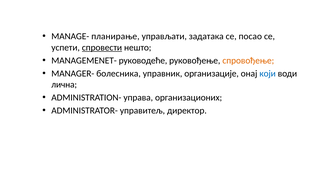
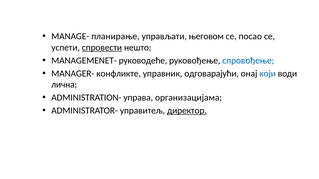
задатака: задатака -> његовом
спровођење colour: orange -> blue
болесника: болесника -> конфликте
организације: организације -> одговарајући
организационих: организационих -> организацијама
директор underline: none -> present
